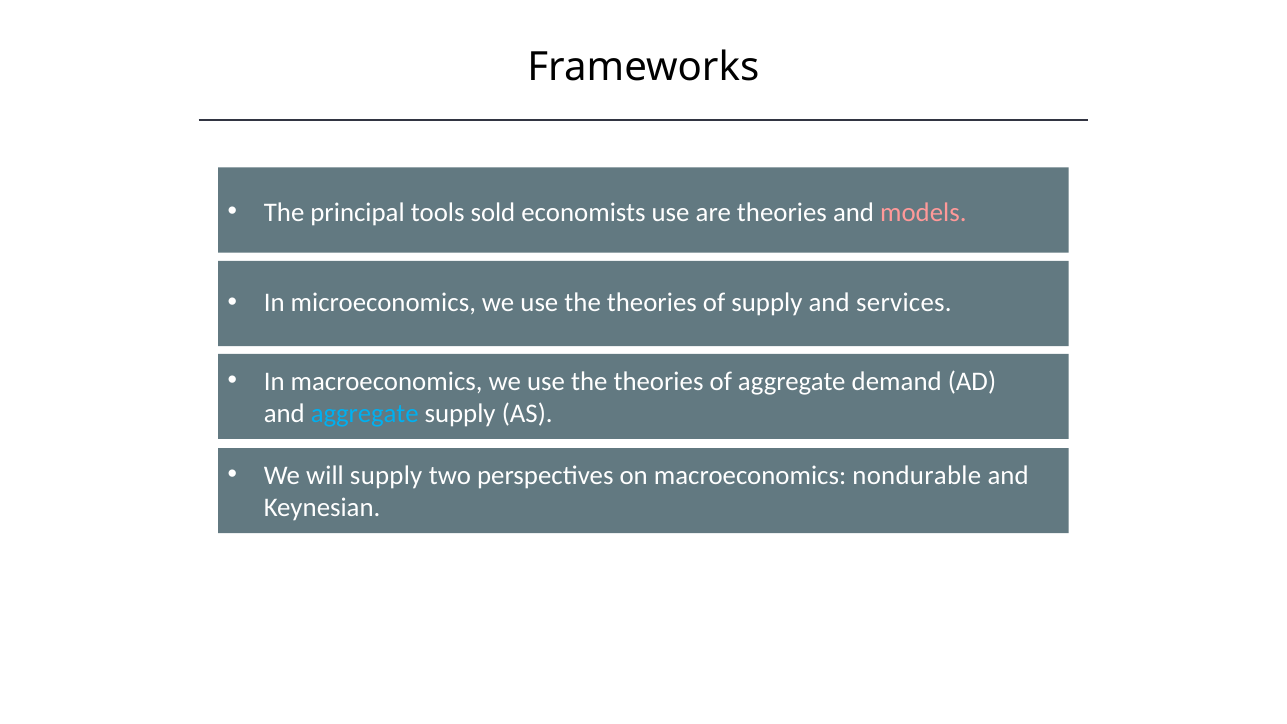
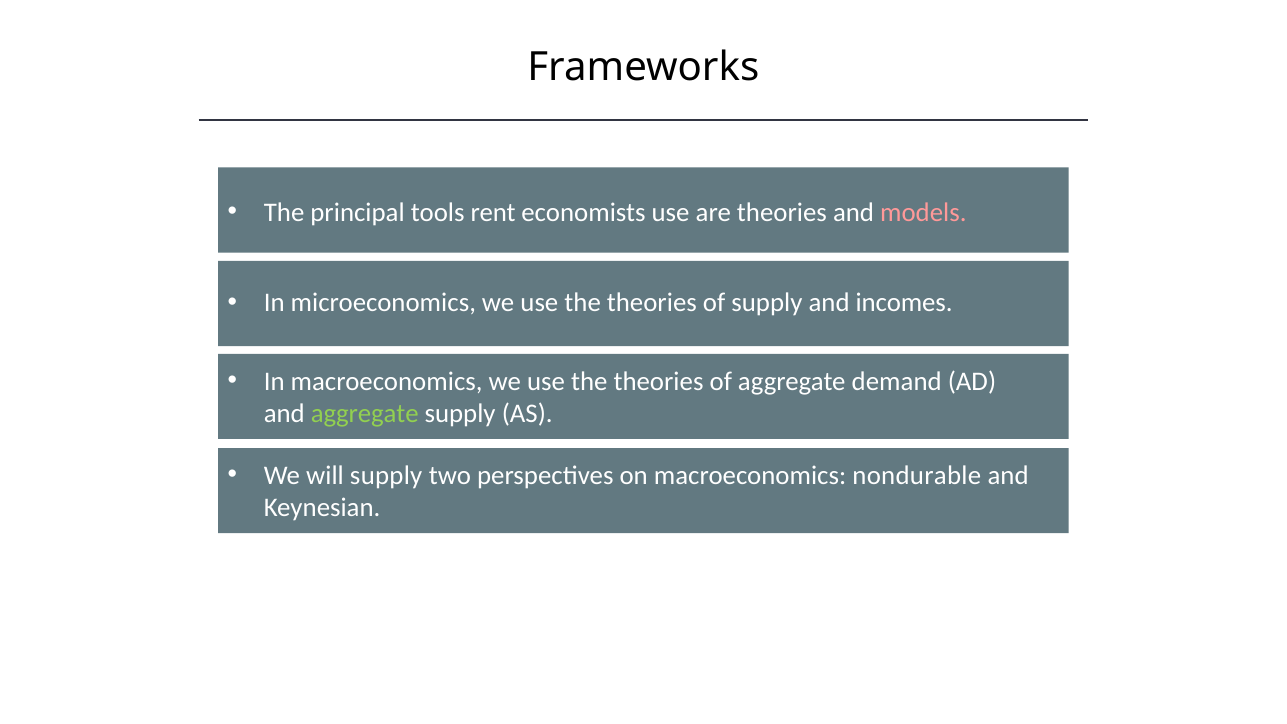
sold: sold -> rent
services: services -> incomes
aggregate at (365, 413) colour: light blue -> light green
